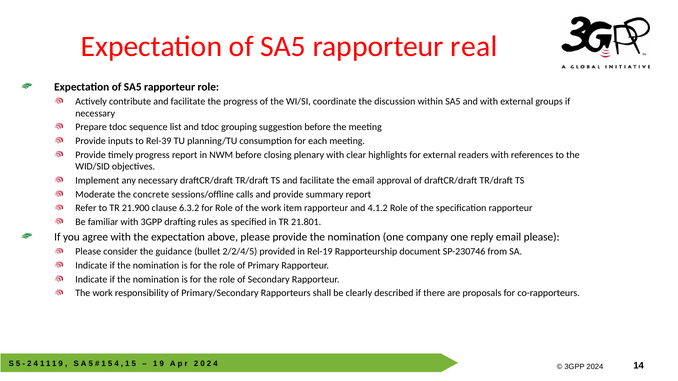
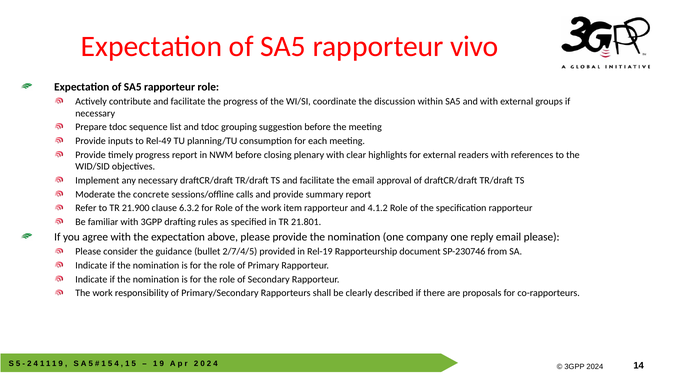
real: real -> vivo
Rel-39: Rel-39 -> Rel-49
2/2/4/5: 2/2/4/5 -> 2/7/4/5
